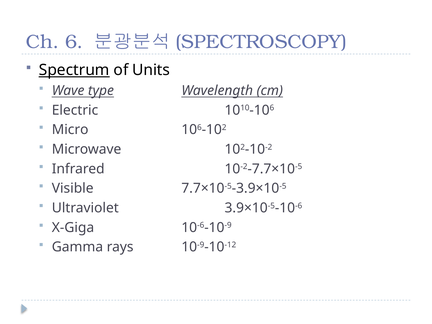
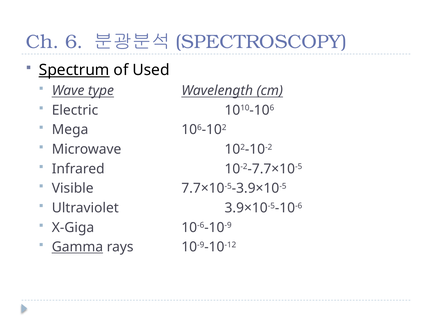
Units: Units -> Used
Micro: Micro -> Mega
Gamma underline: none -> present
